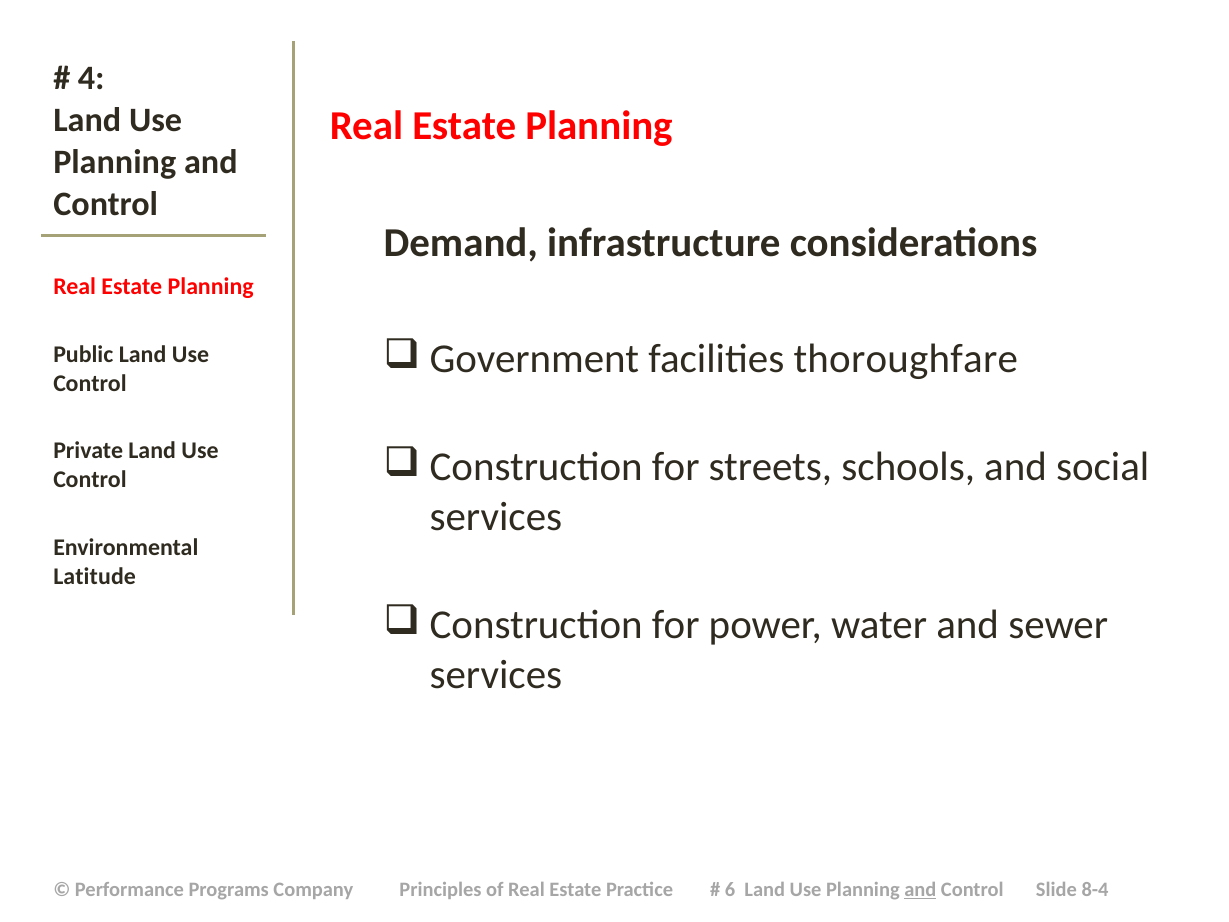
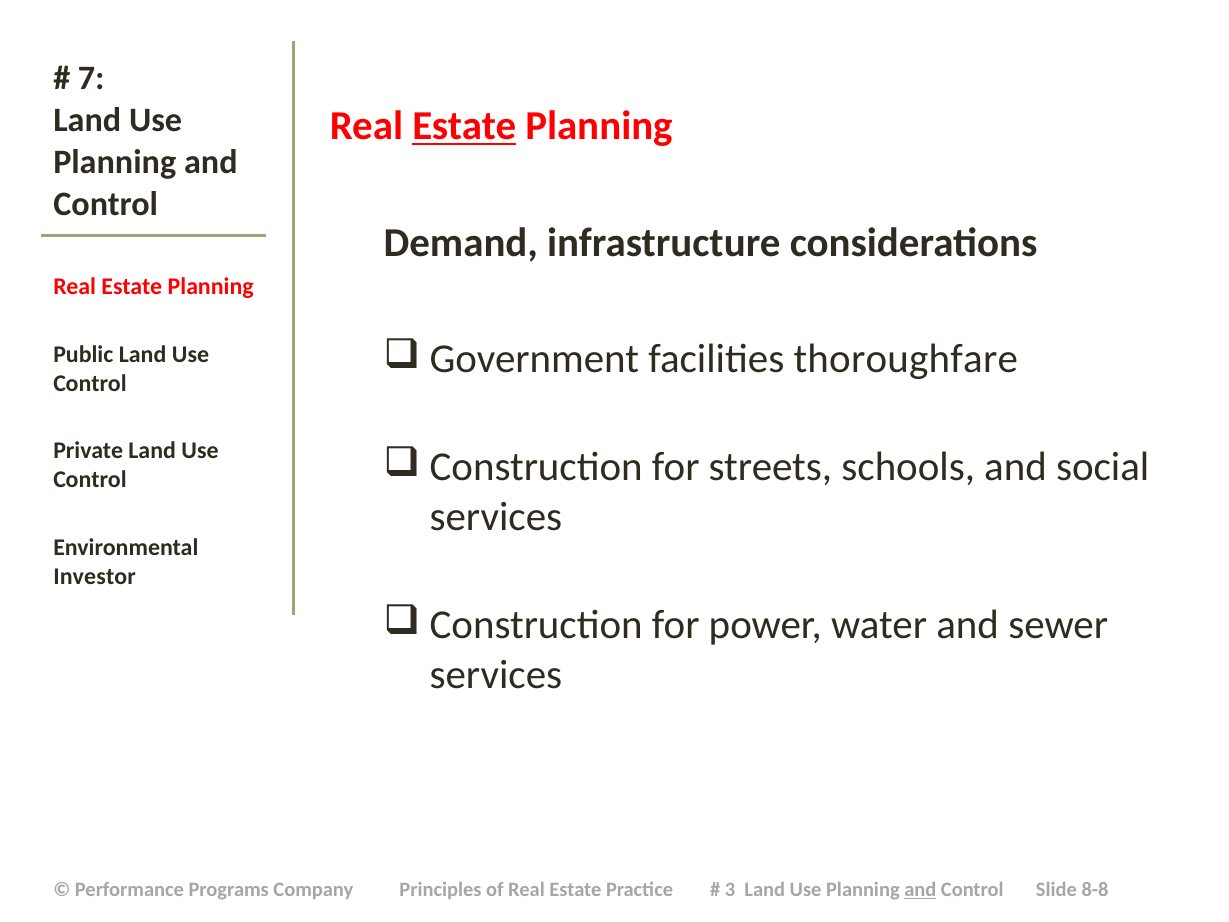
4: 4 -> 7
Estate at (464, 126) underline: none -> present
Latitude: Latitude -> Investor
6: 6 -> 3
8-4: 8-4 -> 8-8
